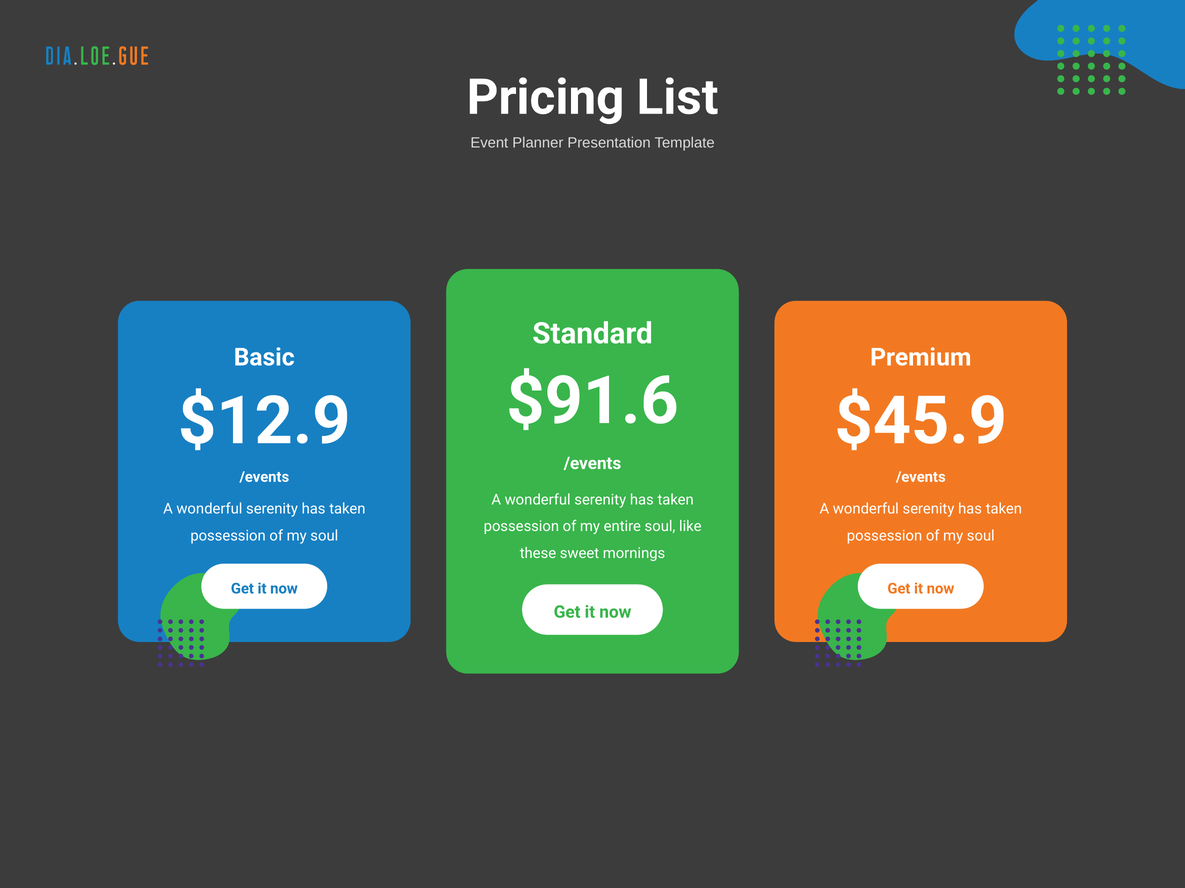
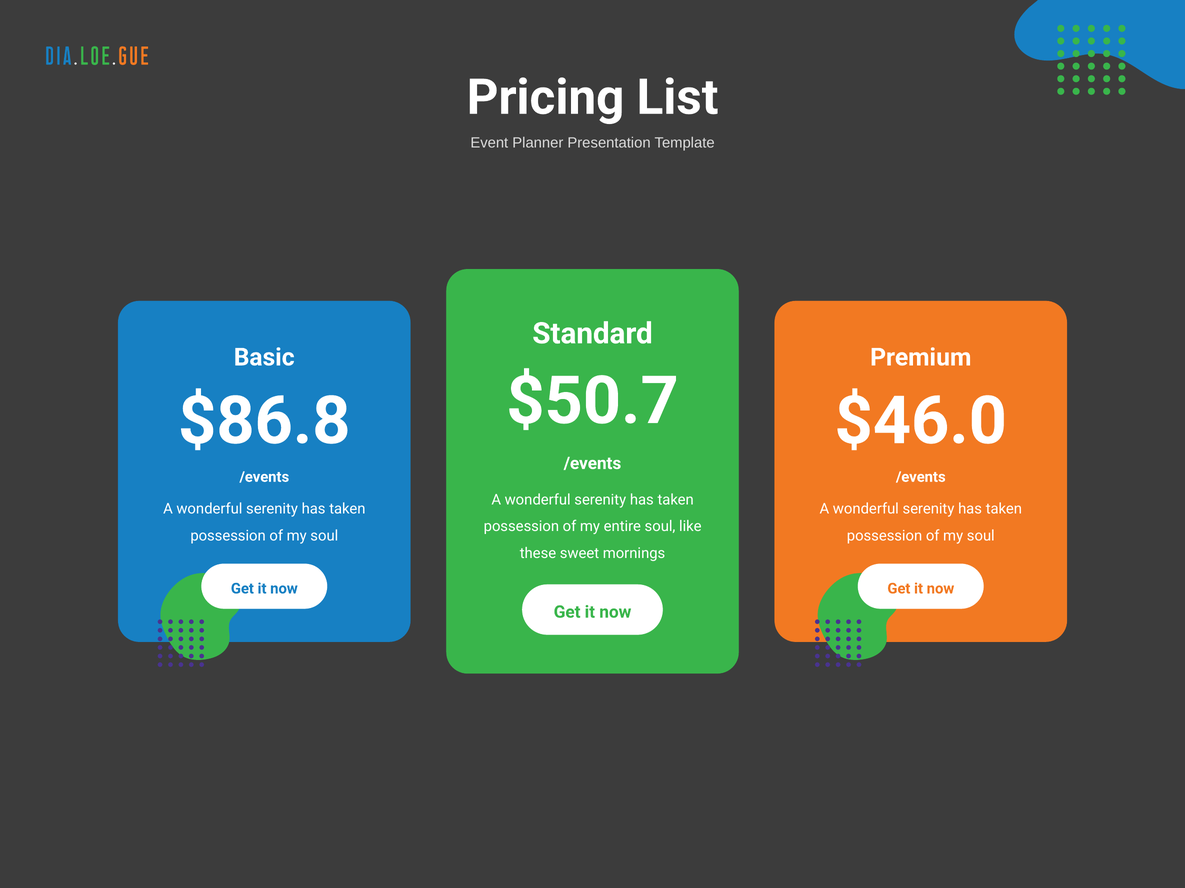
$91.6: $91.6 -> $50.7
$12.9: $12.9 -> $86.8
$45.9: $45.9 -> $46.0
